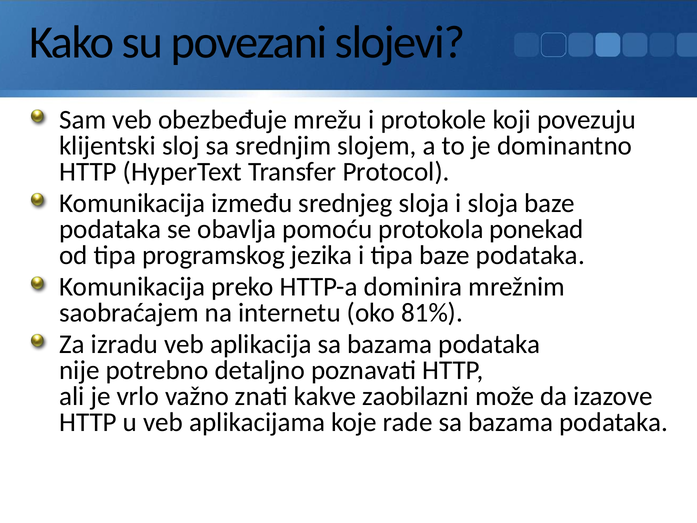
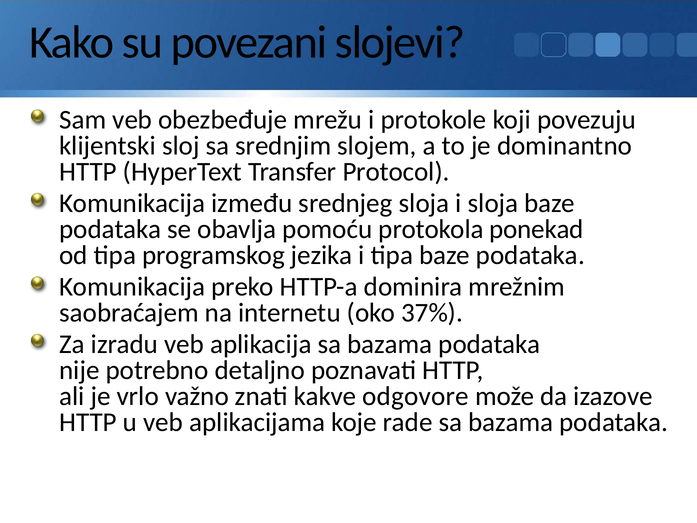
81%: 81% -> 37%
zaobilazni: zaobilazni -> odgovore
